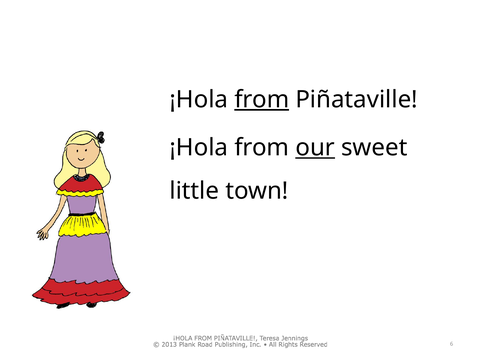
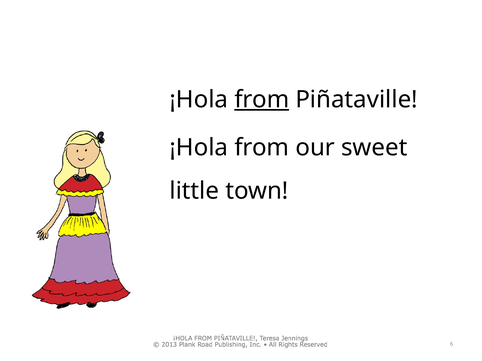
our underline: present -> none
